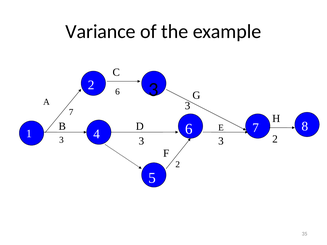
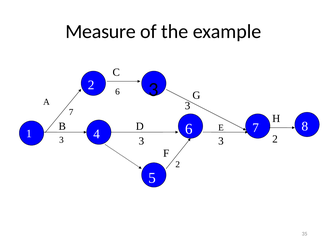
Variance: Variance -> Measure
